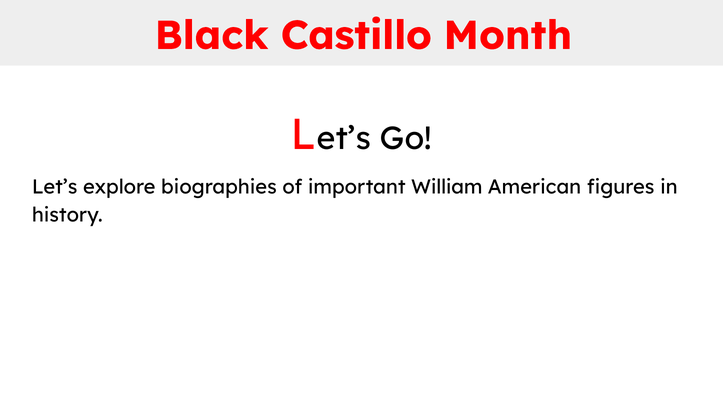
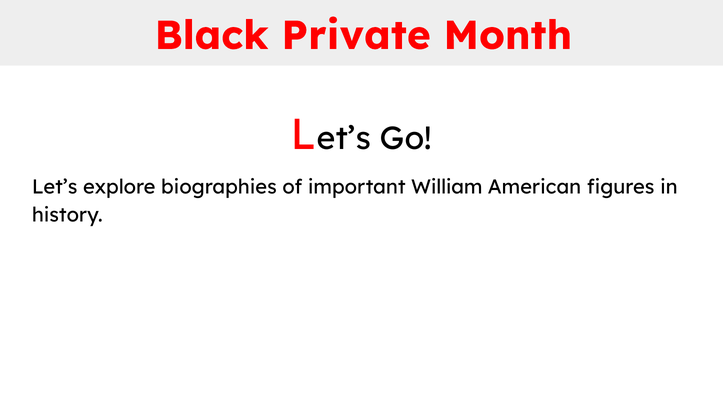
Castillo: Castillo -> Private
